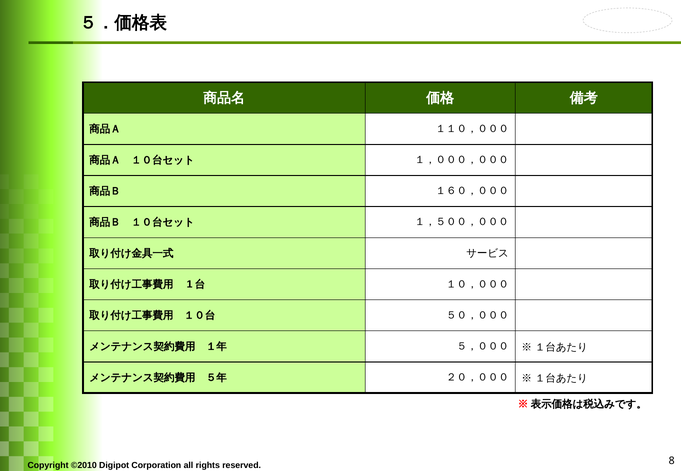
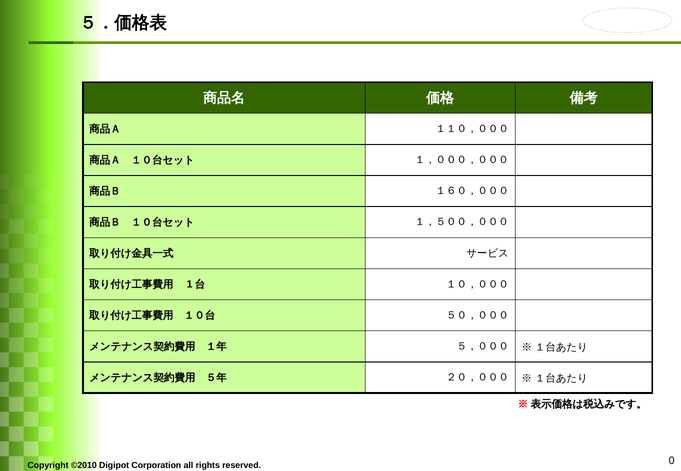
8: 8 -> 0
